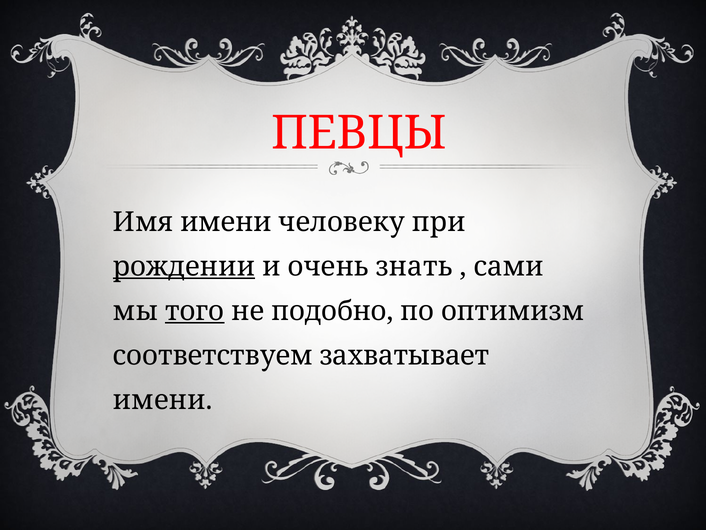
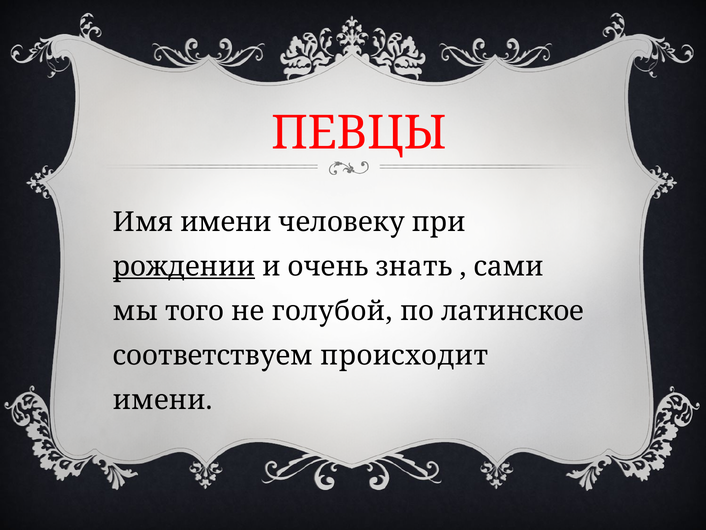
того underline: present -> none
подобно: подобно -> голубой
оптимизм: оптимизм -> латинское
захватывает: захватывает -> происходит
